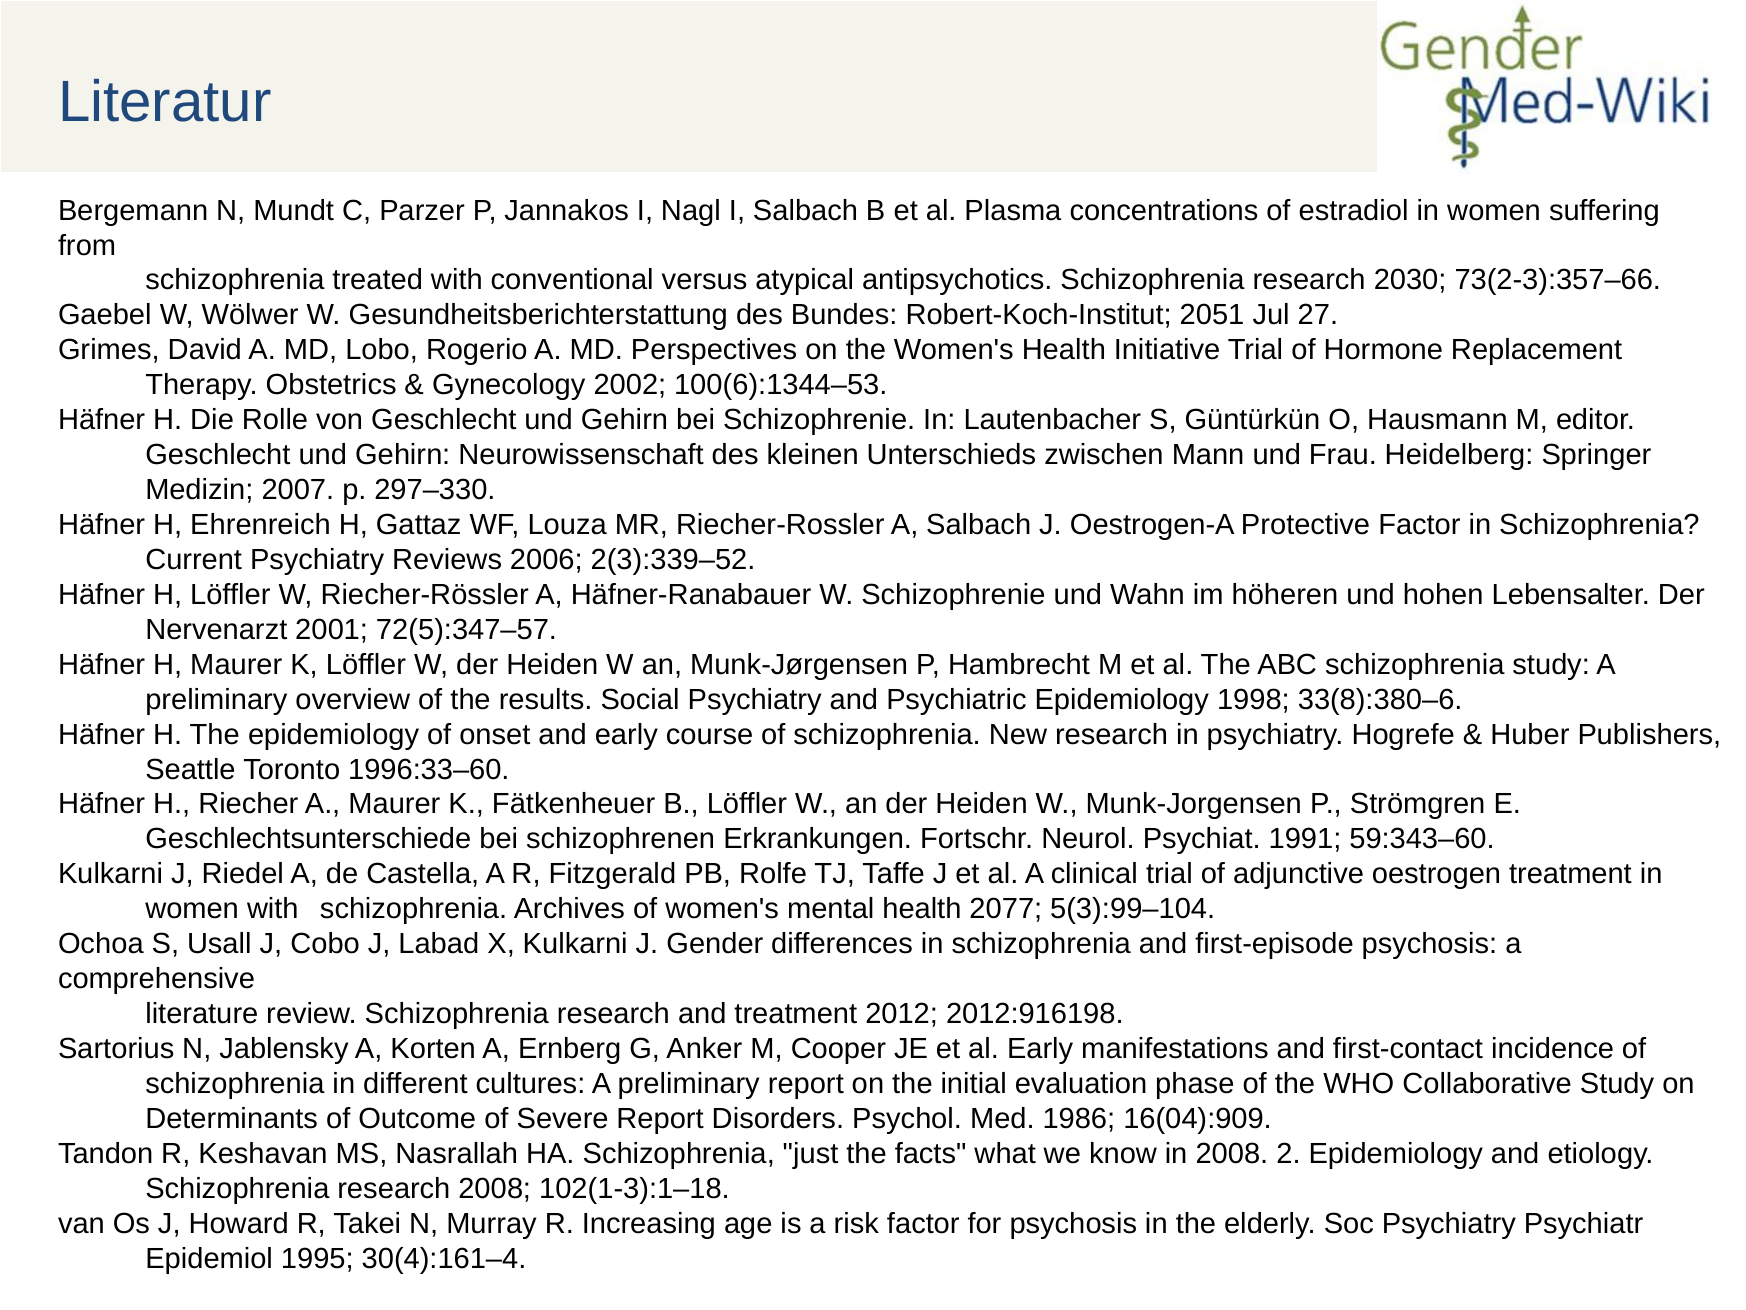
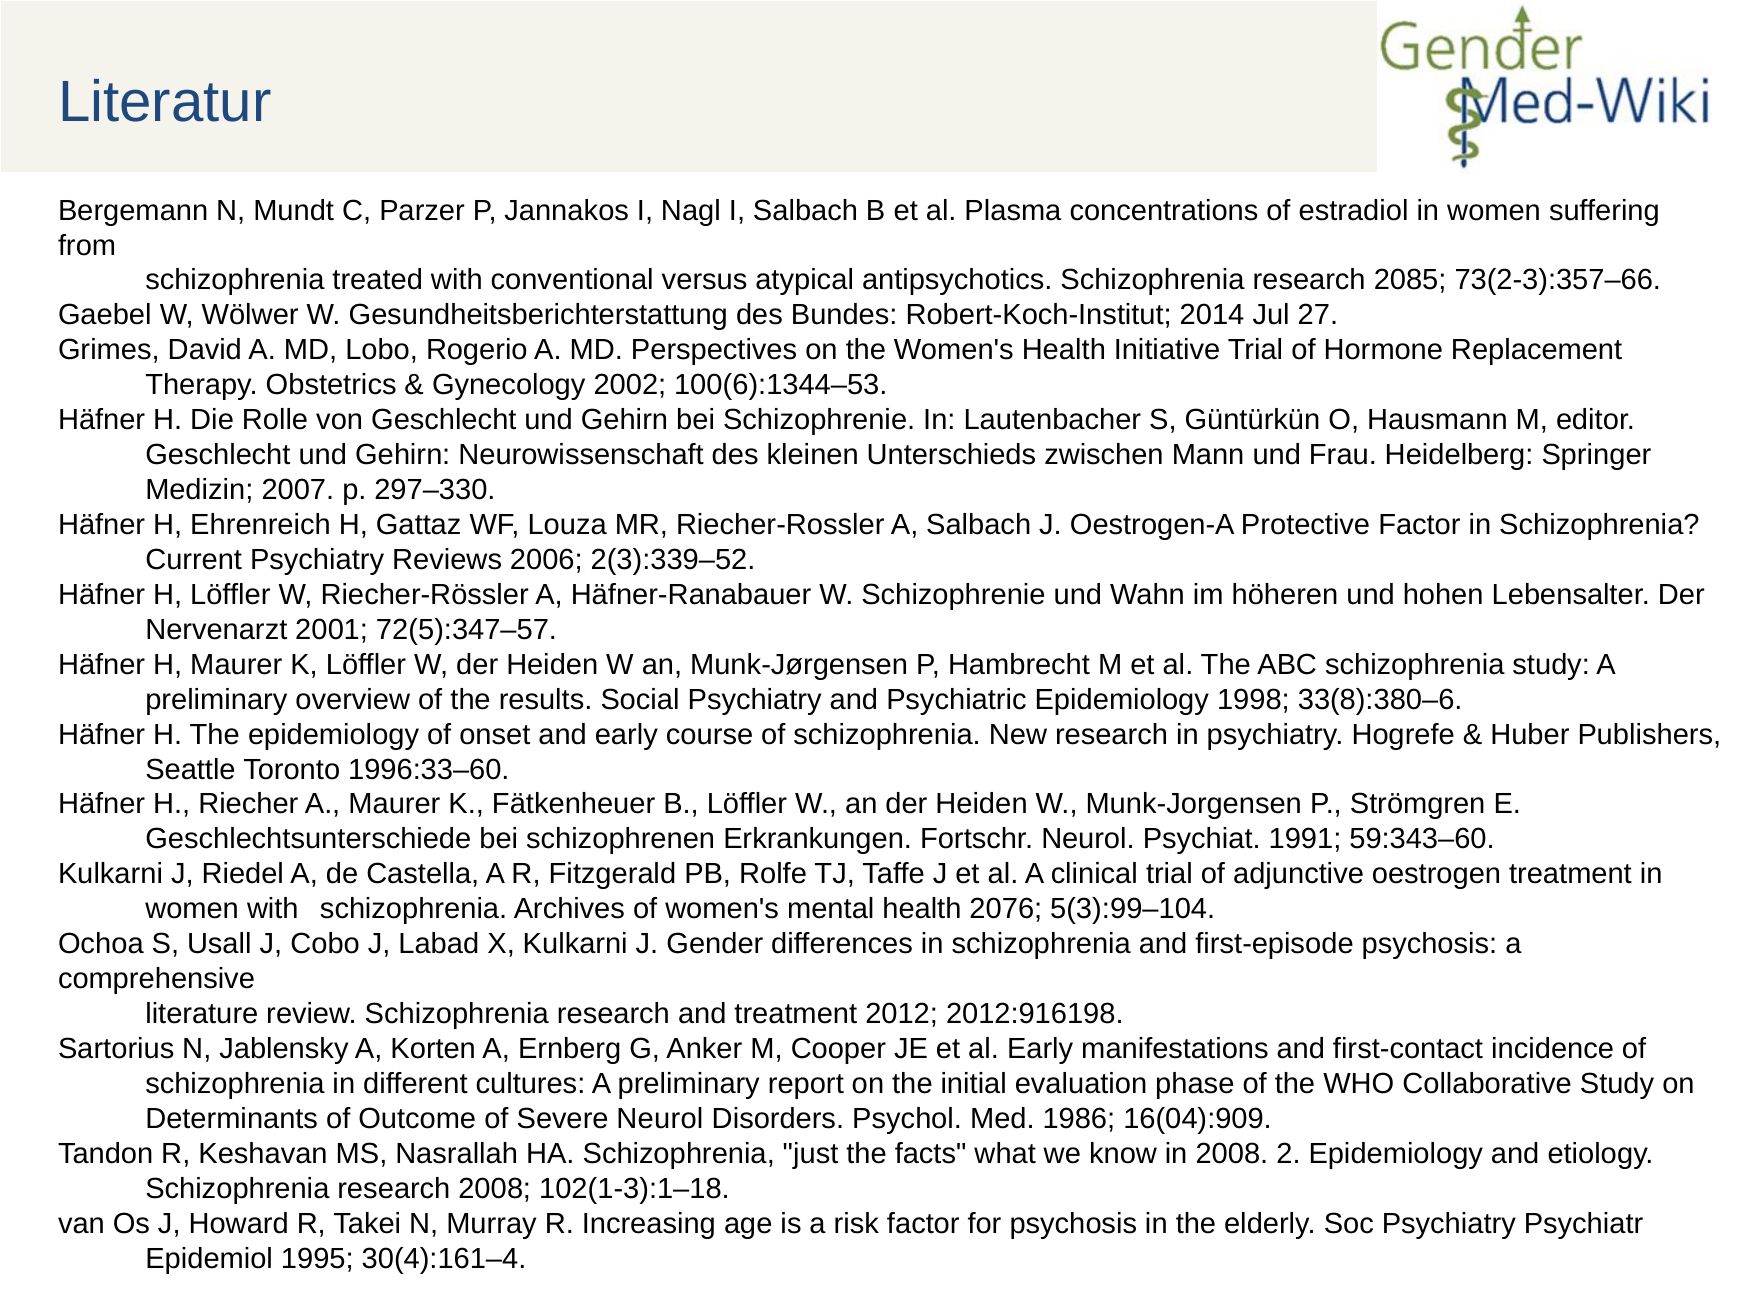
2030: 2030 -> 2085
2051: 2051 -> 2014
2077: 2077 -> 2076
Severe Report: Report -> Neurol
